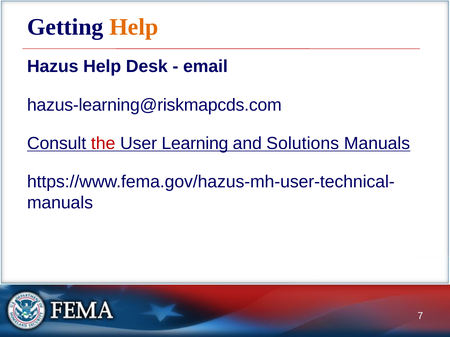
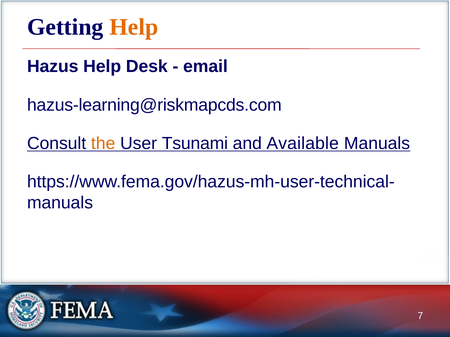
the colour: red -> orange
Learning: Learning -> Tsunami
Solutions: Solutions -> Available
